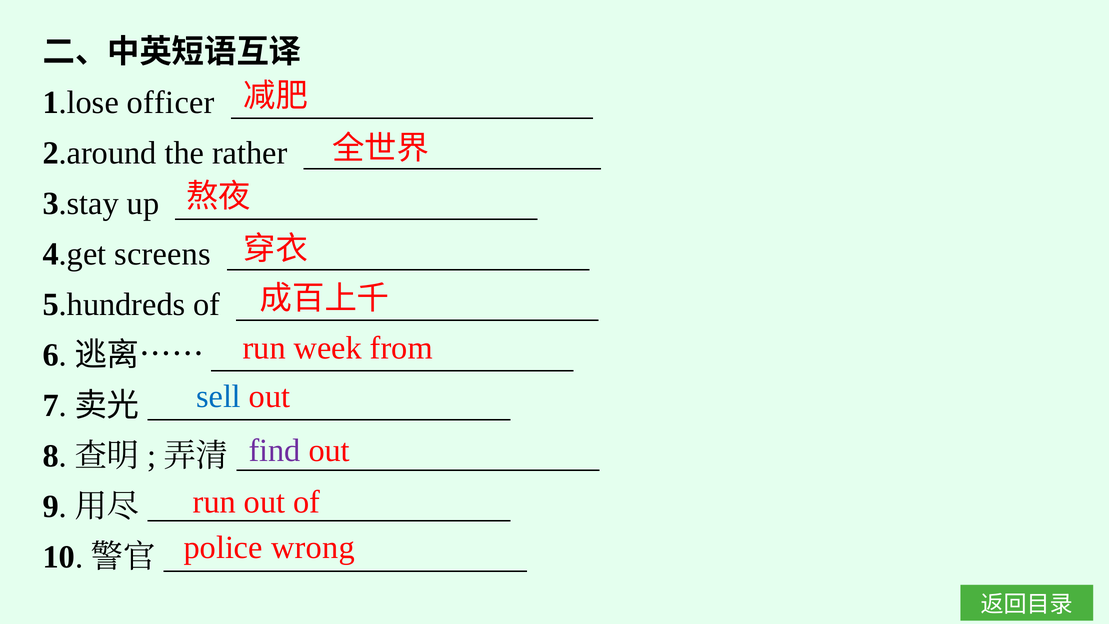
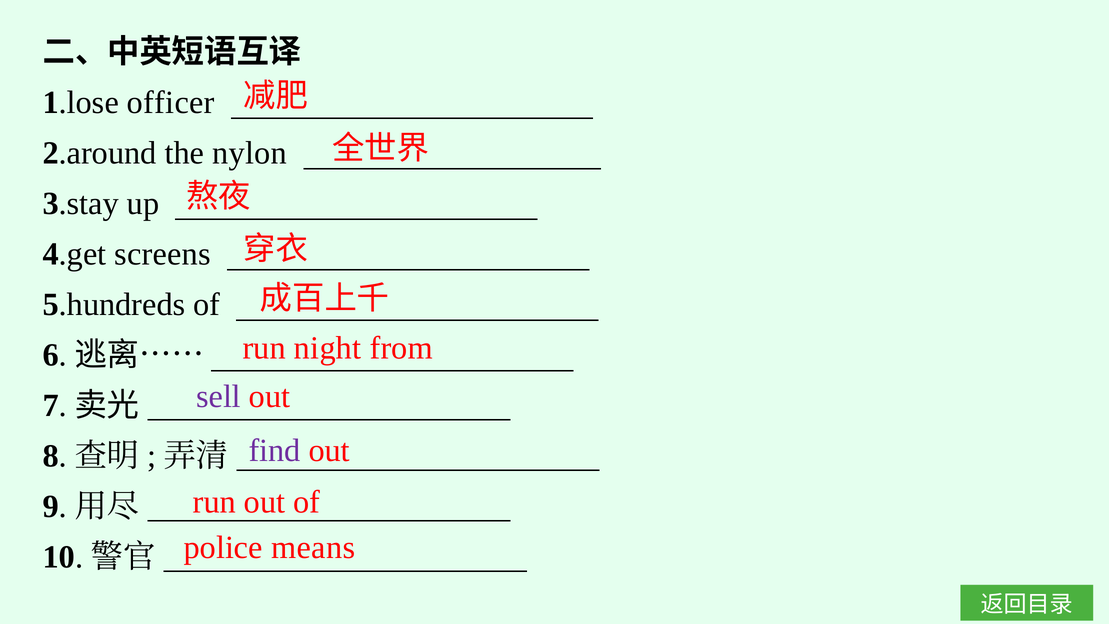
rather: rather -> nylon
week: week -> night
sell colour: blue -> purple
wrong: wrong -> means
